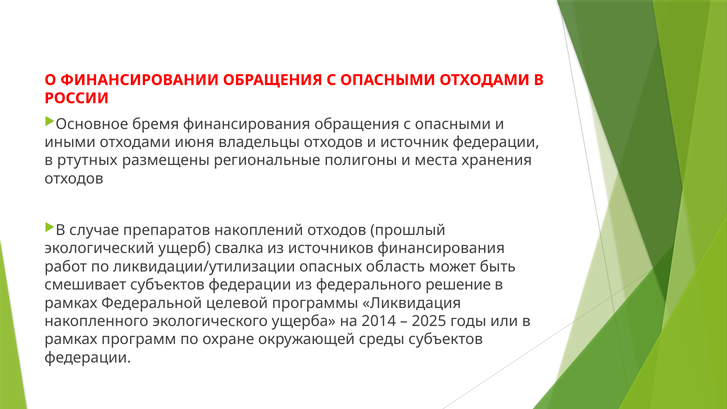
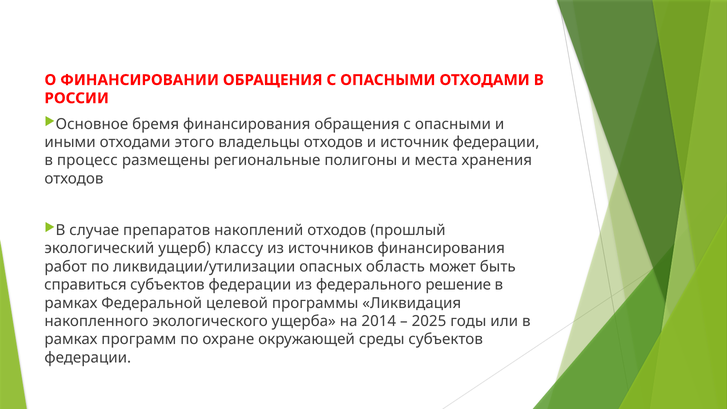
июня: июня -> этого
ртутных: ртутных -> процесс
свалка: свалка -> классу
смешивает: смешивает -> справиться
